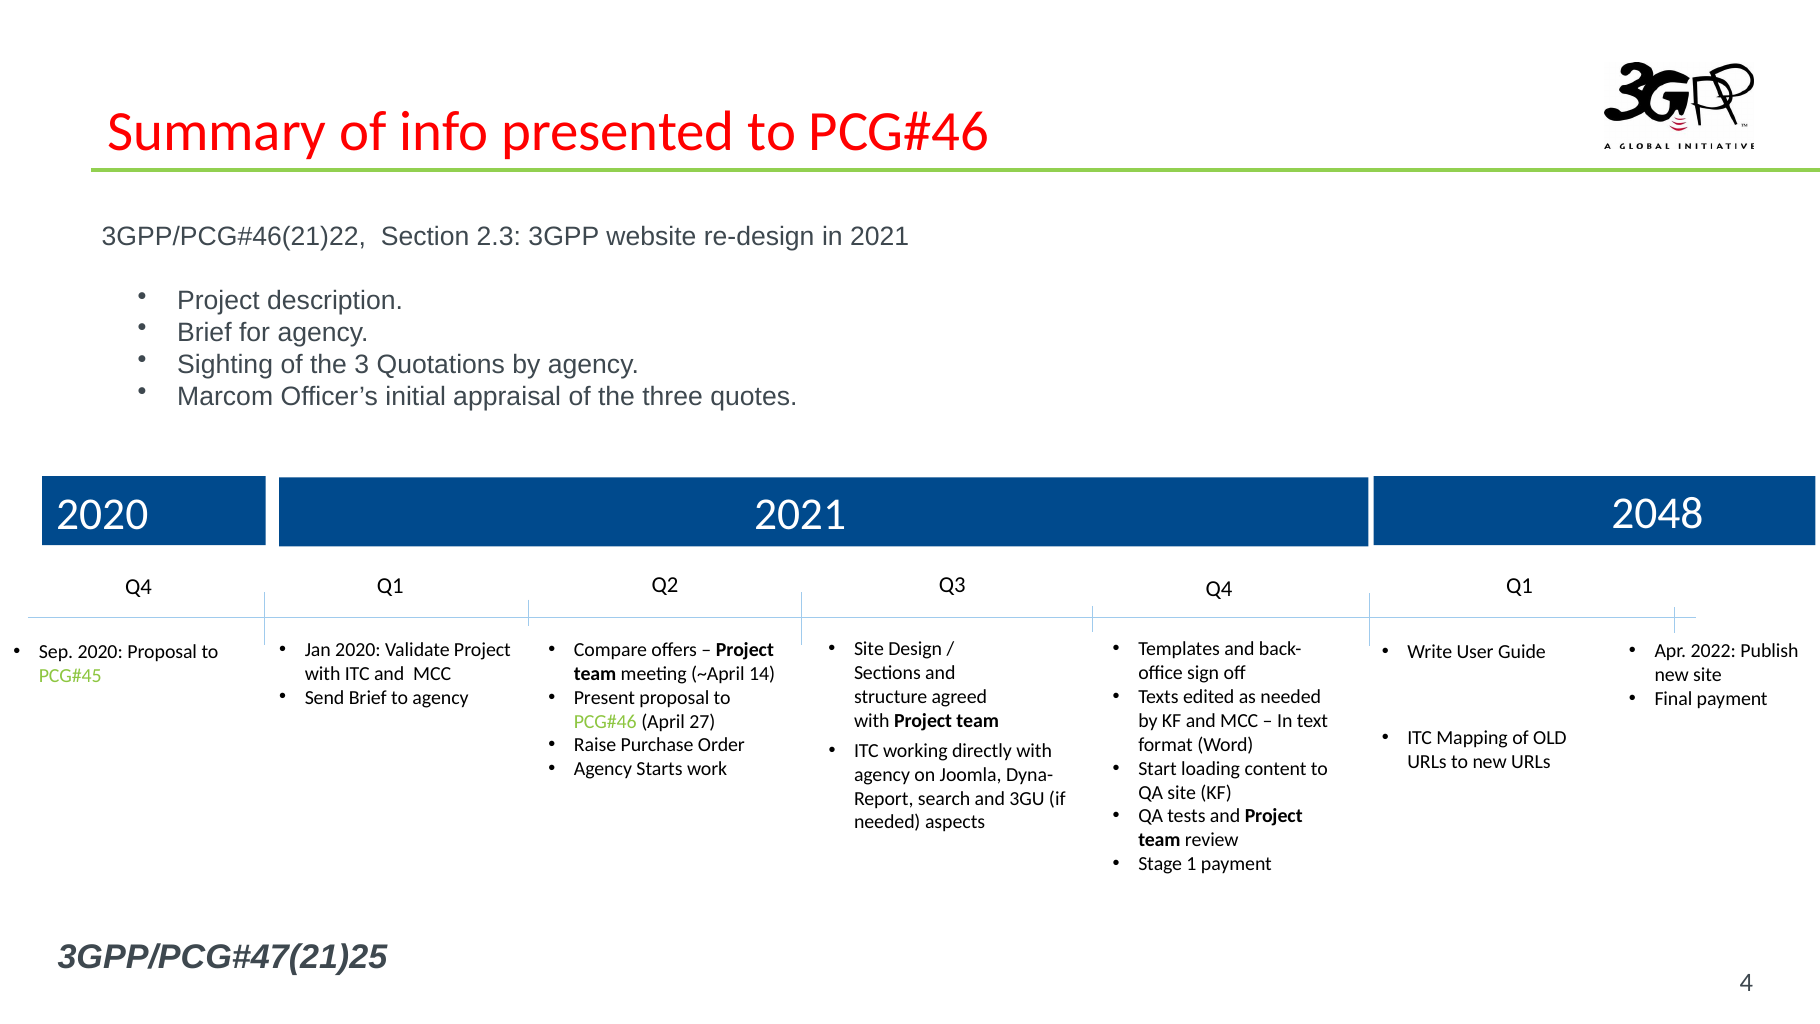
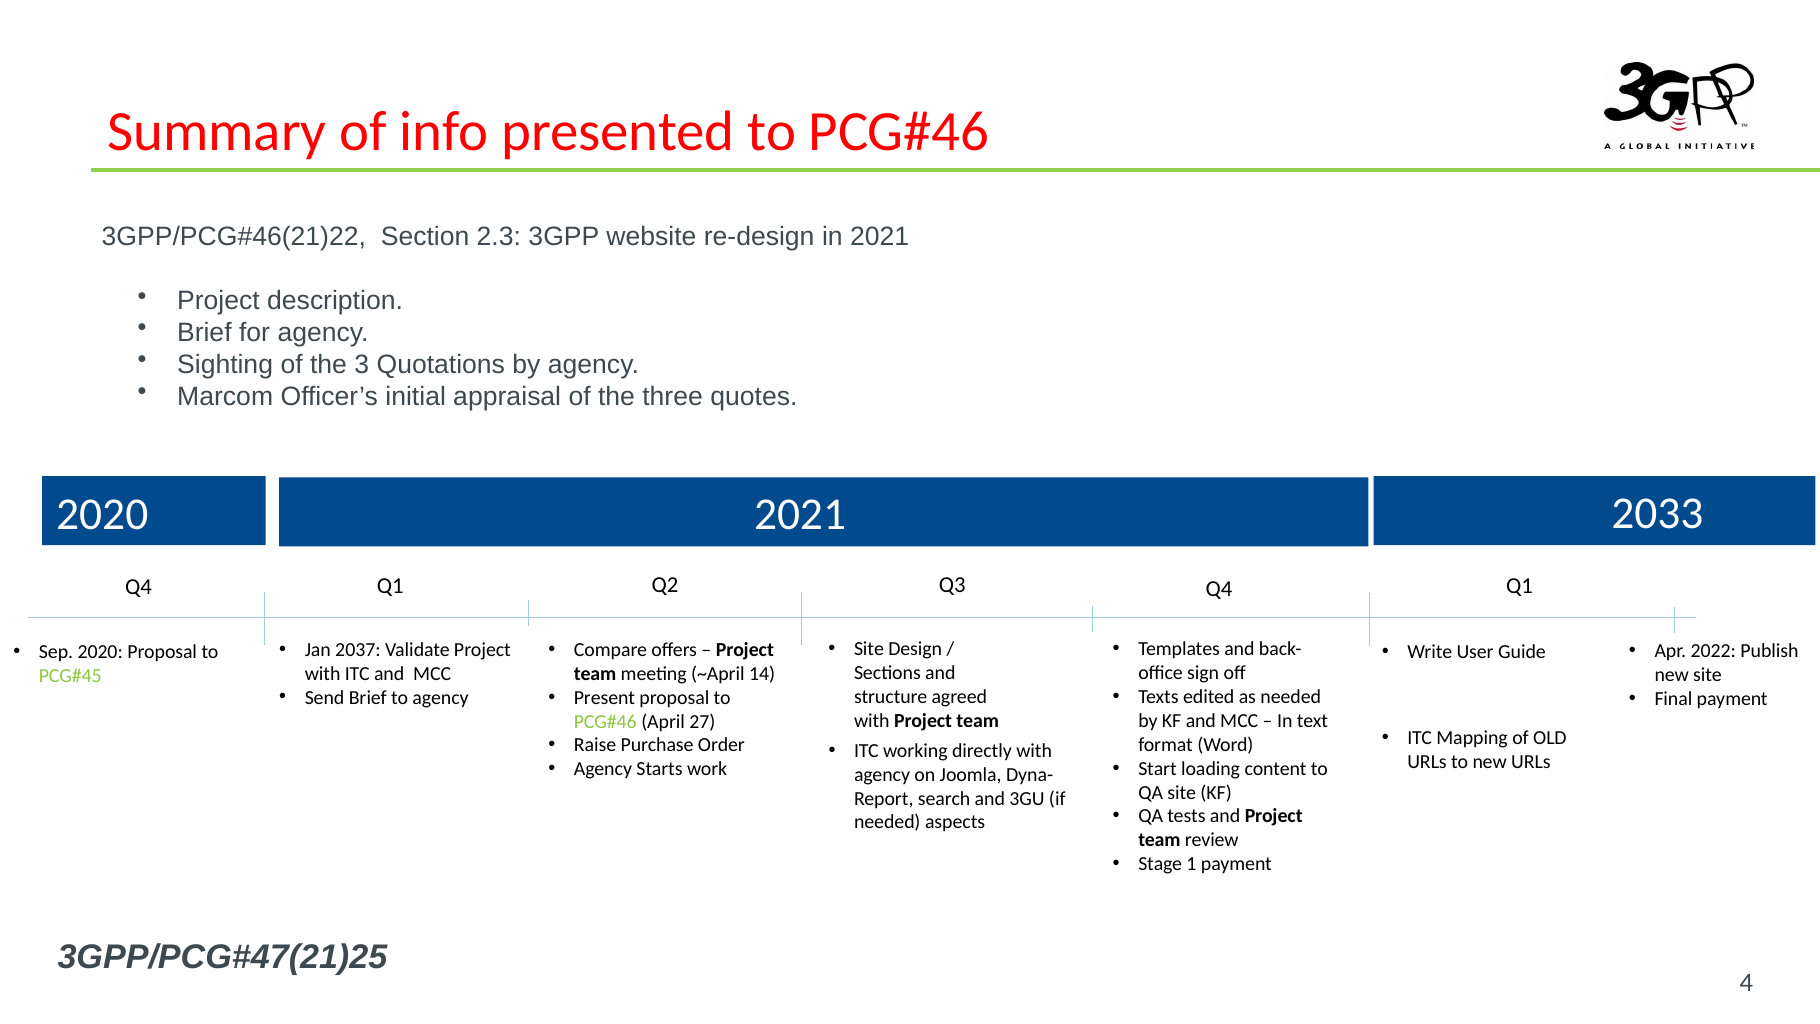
2048: 2048 -> 2033
Jan 2020: 2020 -> 2037
